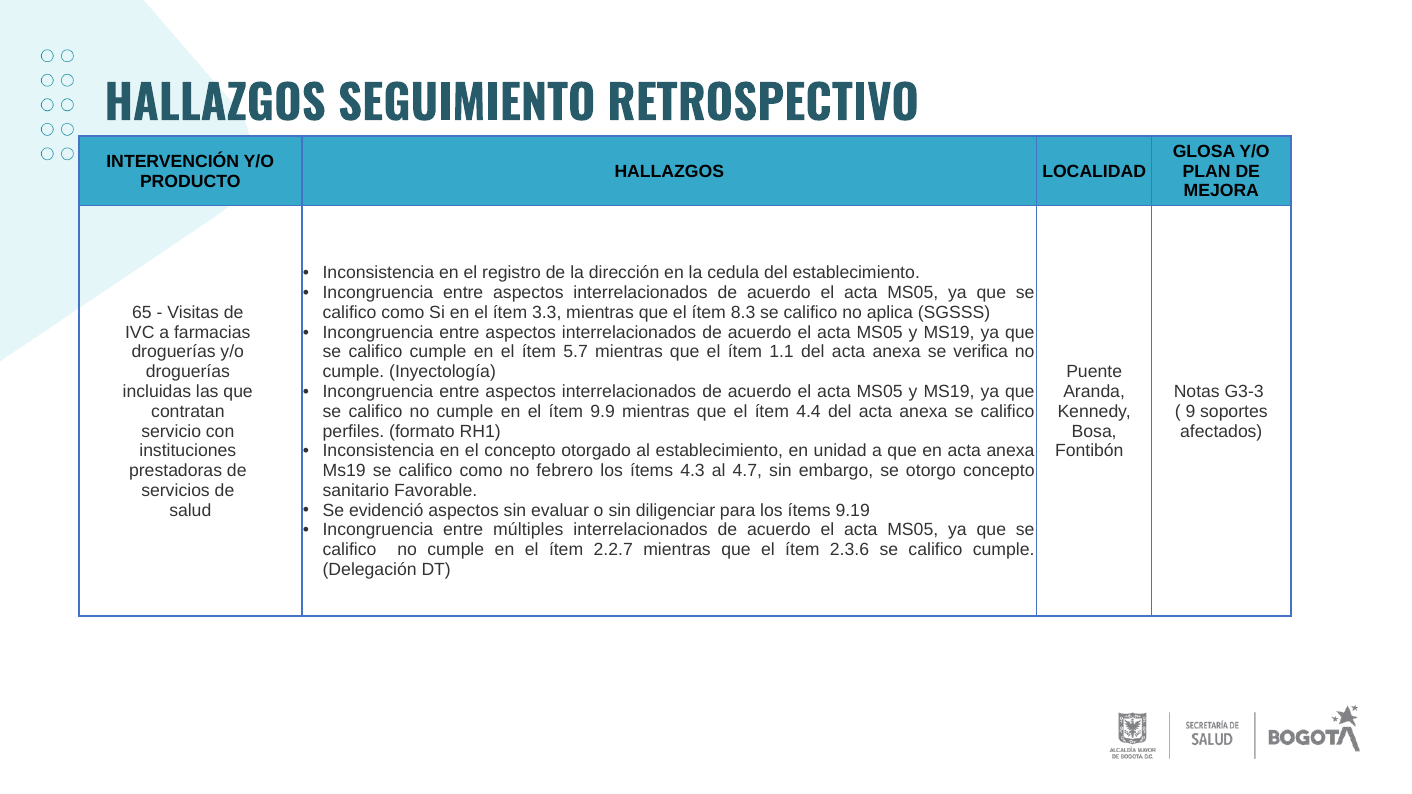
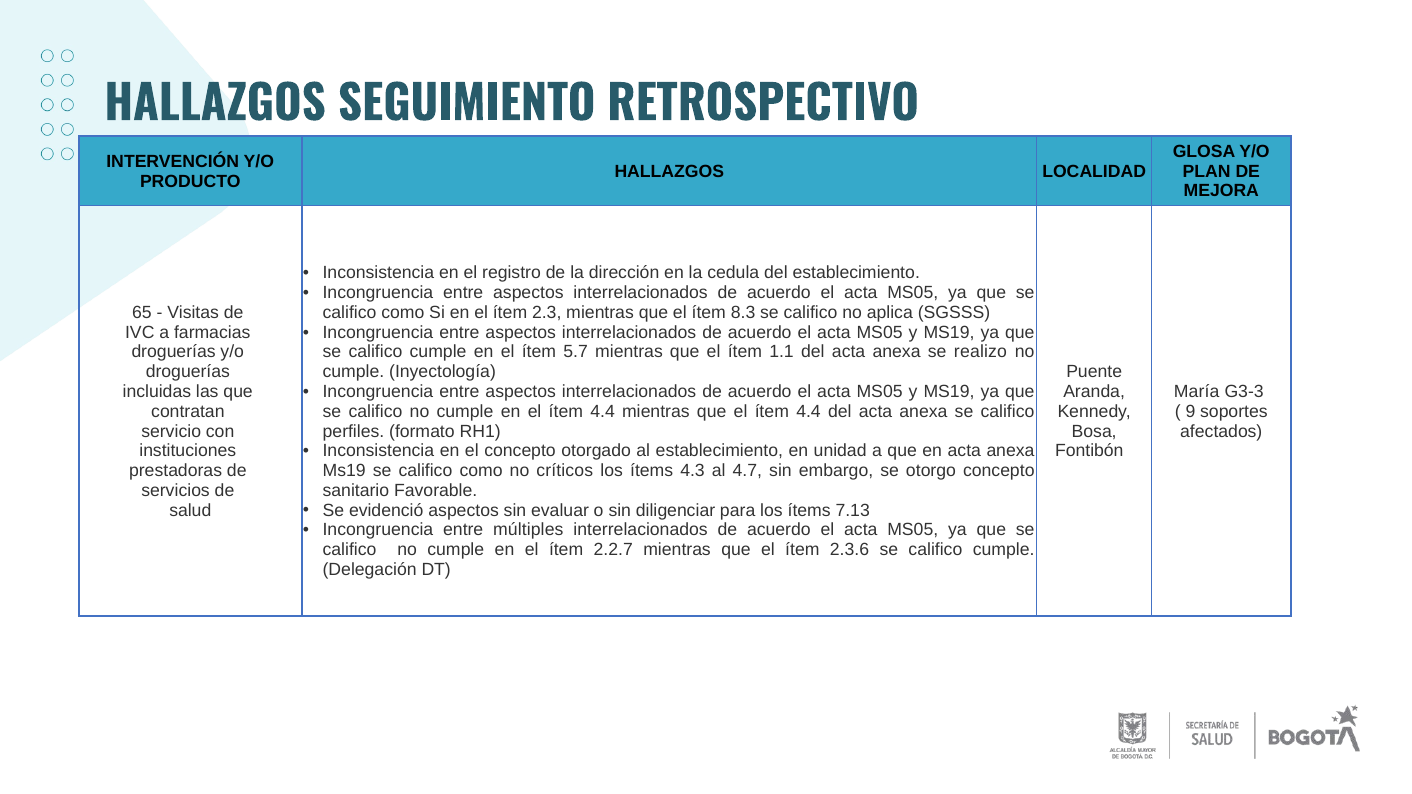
3.3: 3.3 -> 2.3
verifica: verifica -> realizo
Notas: Notas -> María
en el ítem 9.9: 9.9 -> 4.4
febrero: febrero -> críticos
9.19: 9.19 -> 7.13
